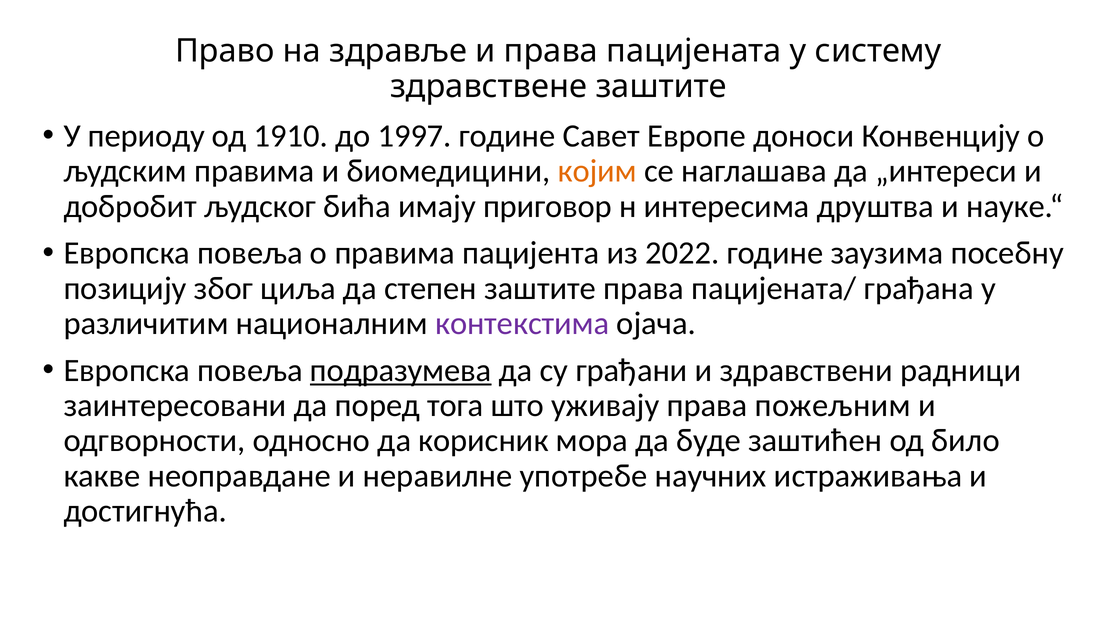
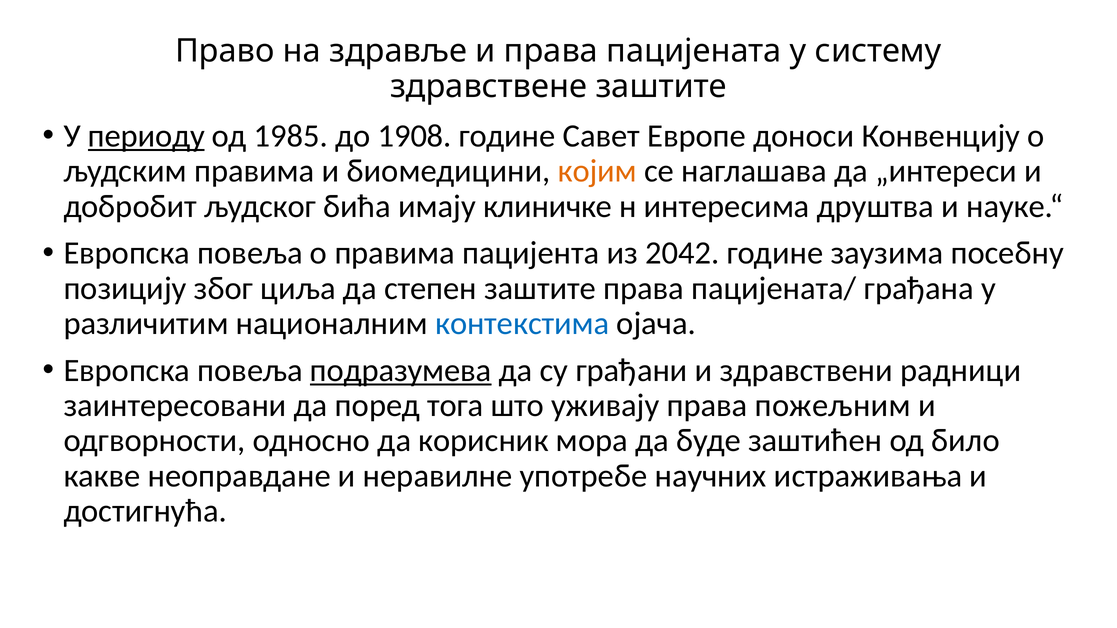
периоду underline: none -> present
1910: 1910 -> 1985
1997: 1997 -> 1908
приговор: приговор -> клиничке
2022: 2022 -> 2042
контекстима colour: purple -> blue
